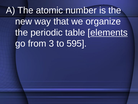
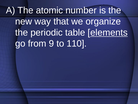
3: 3 -> 9
595: 595 -> 110
